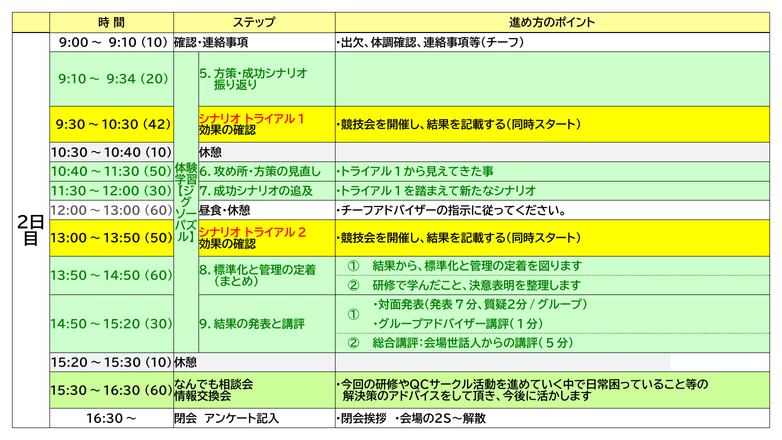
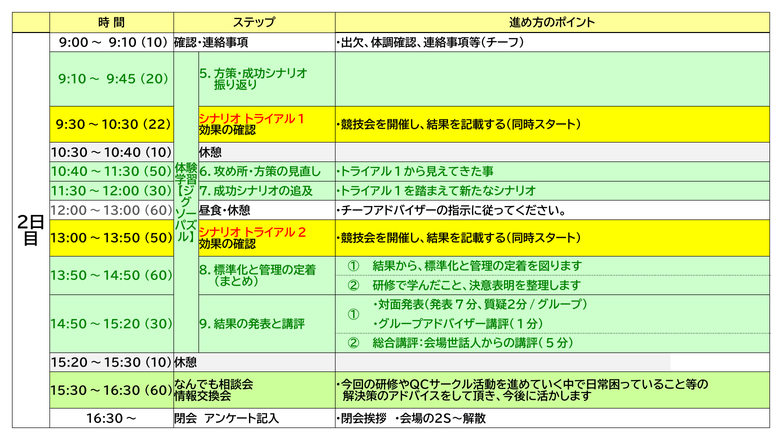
9:34: 9:34 -> 9:45
42: 42 -> 22
